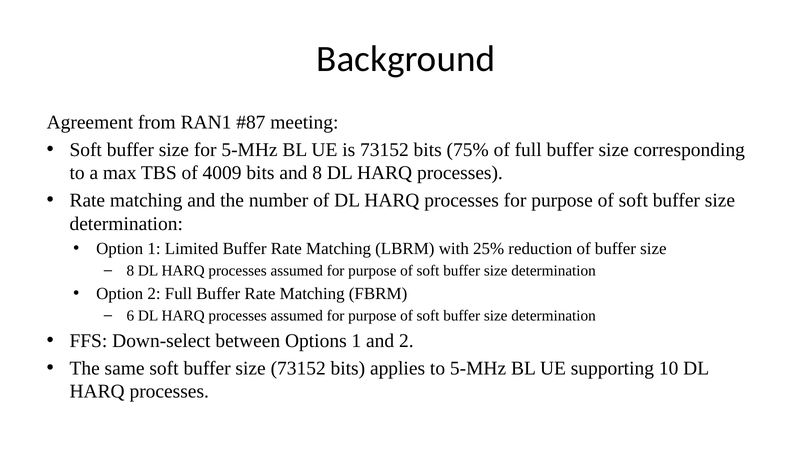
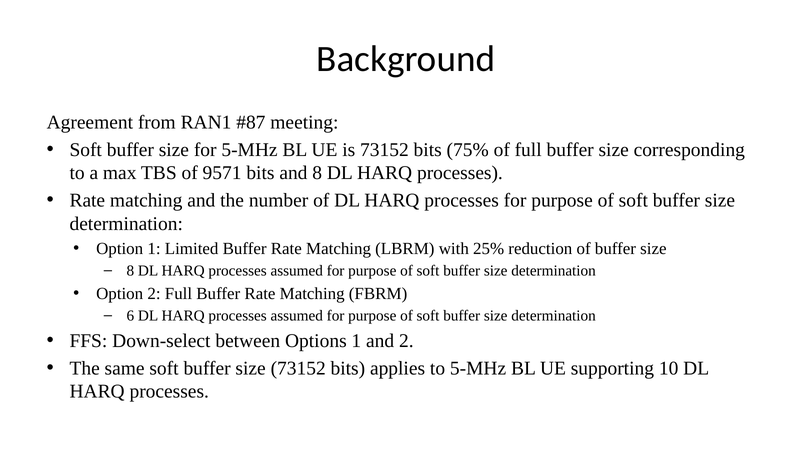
4009: 4009 -> 9571
